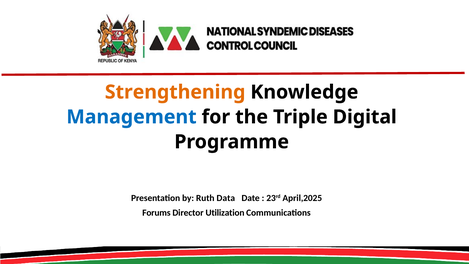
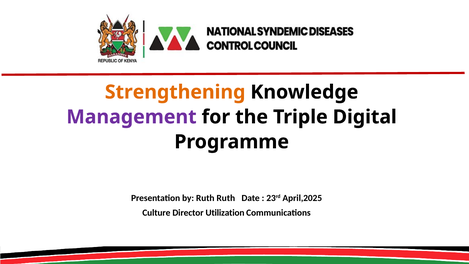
Management colour: blue -> purple
Ruth Data: Data -> Ruth
Forums: Forums -> Culture
